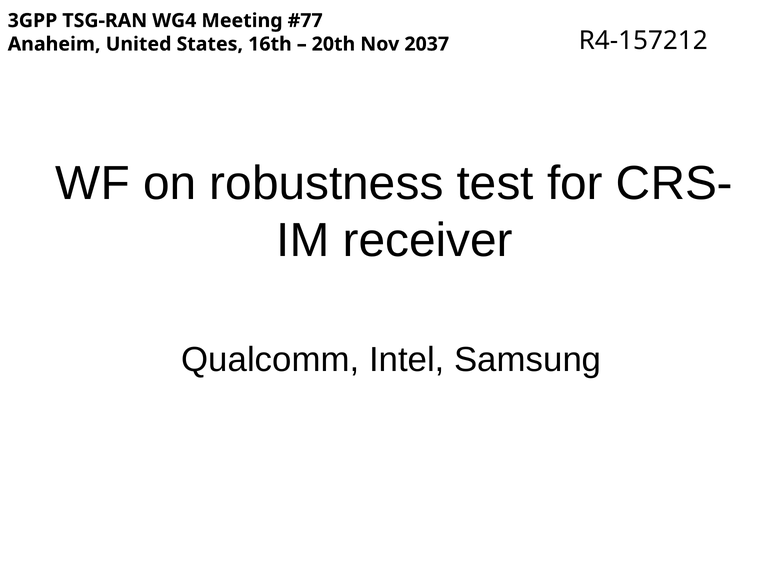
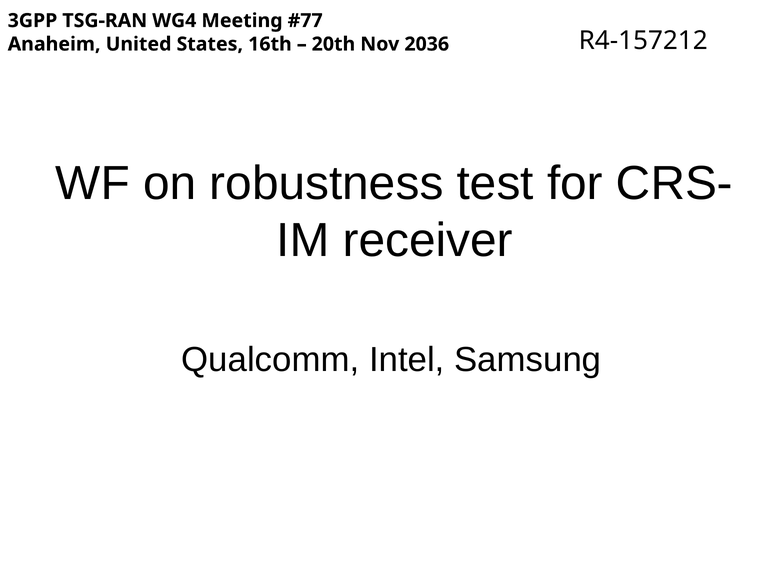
2037: 2037 -> 2036
